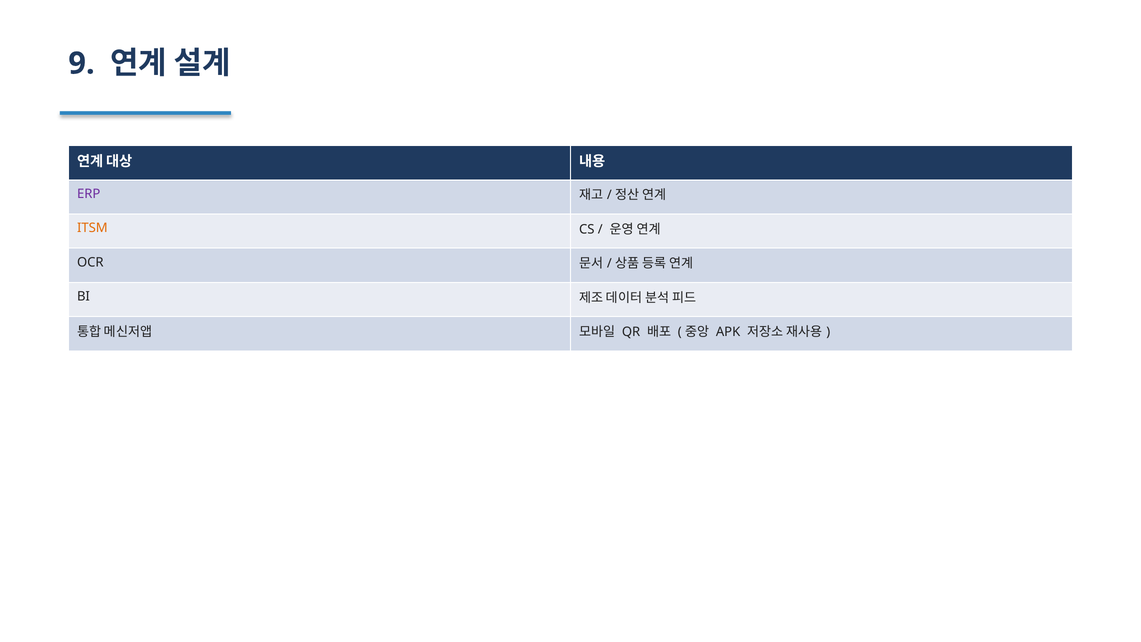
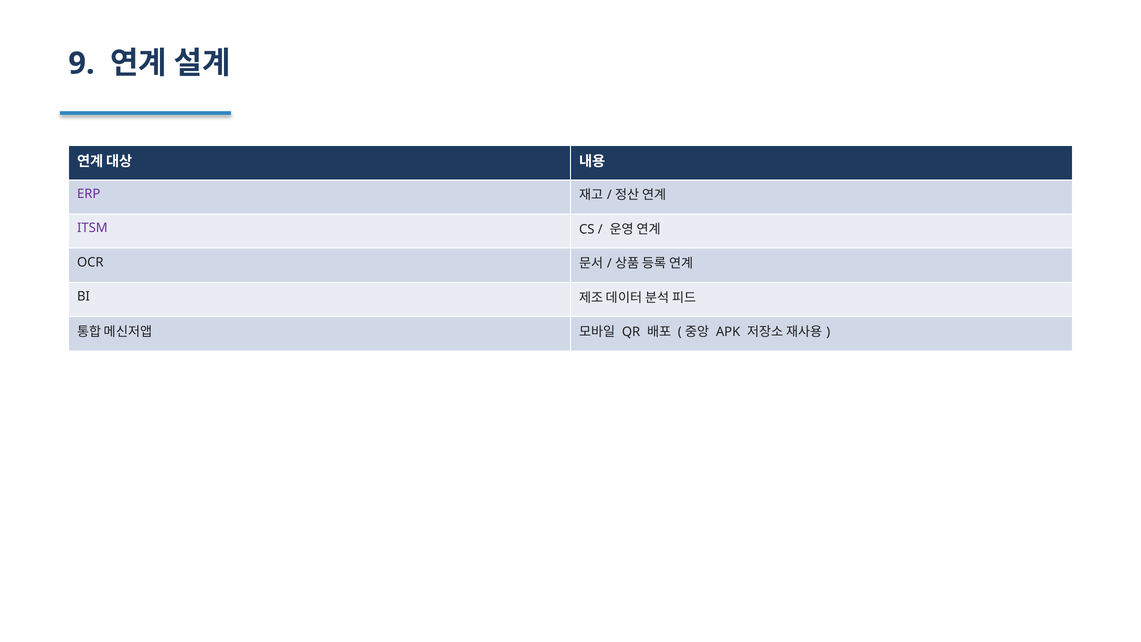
ITSM colour: orange -> purple
